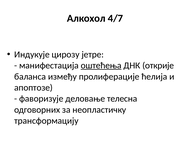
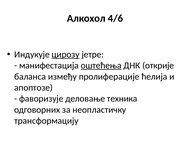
4/7: 4/7 -> 4/6
цирозу underline: none -> present
телесна: телесна -> техника
